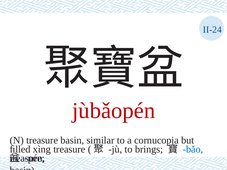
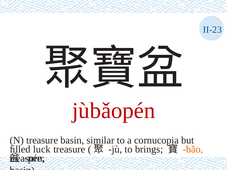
II-24: II-24 -> II-23
xìng: xìng -> luck
bǎo colour: blue -> orange
